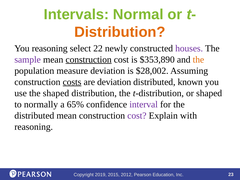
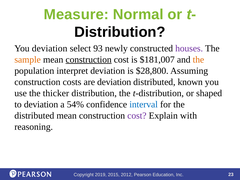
Intervals: Intervals -> Measure
Distribution at (120, 32) colour: orange -> black
You reasoning: reasoning -> deviation
22: 22 -> 93
sample colour: purple -> orange
$353,890: $353,890 -> $181,007
measure: measure -> interpret
$28,002: $28,002 -> $28,800
costs underline: present -> none
the shaped: shaped -> thicker
to normally: normally -> deviation
65%: 65% -> 54%
interval colour: purple -> blue
